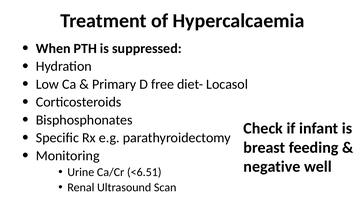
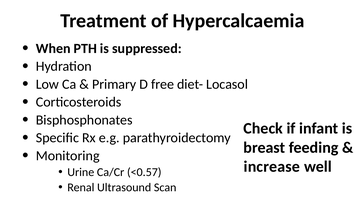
negative: negative -> increase
<6.51: <6.51 -> <0.57
